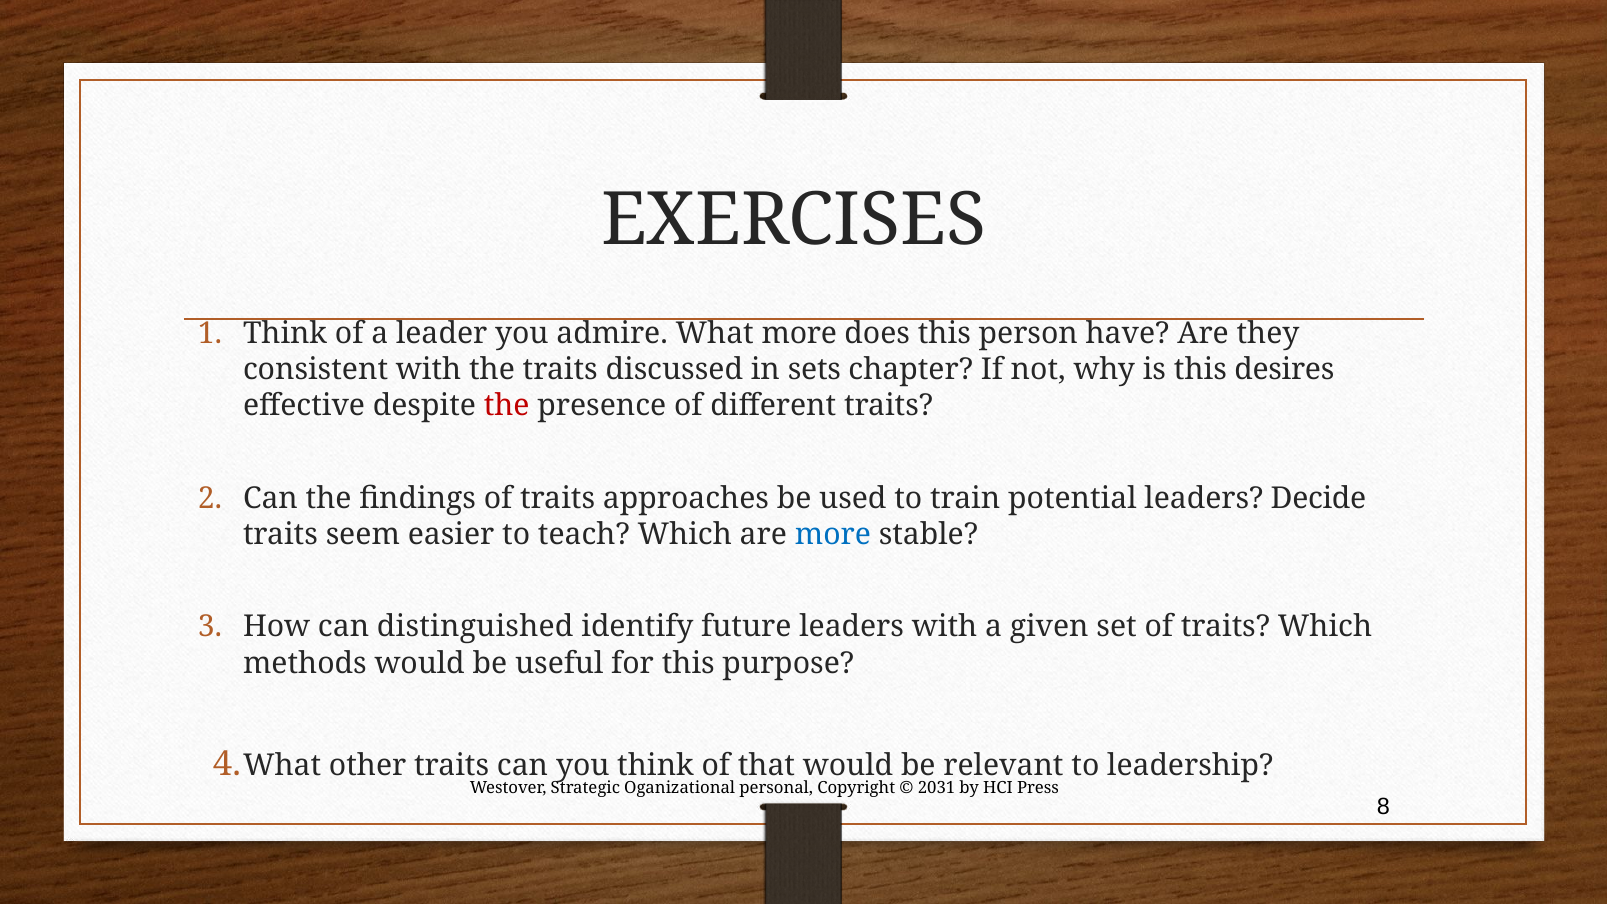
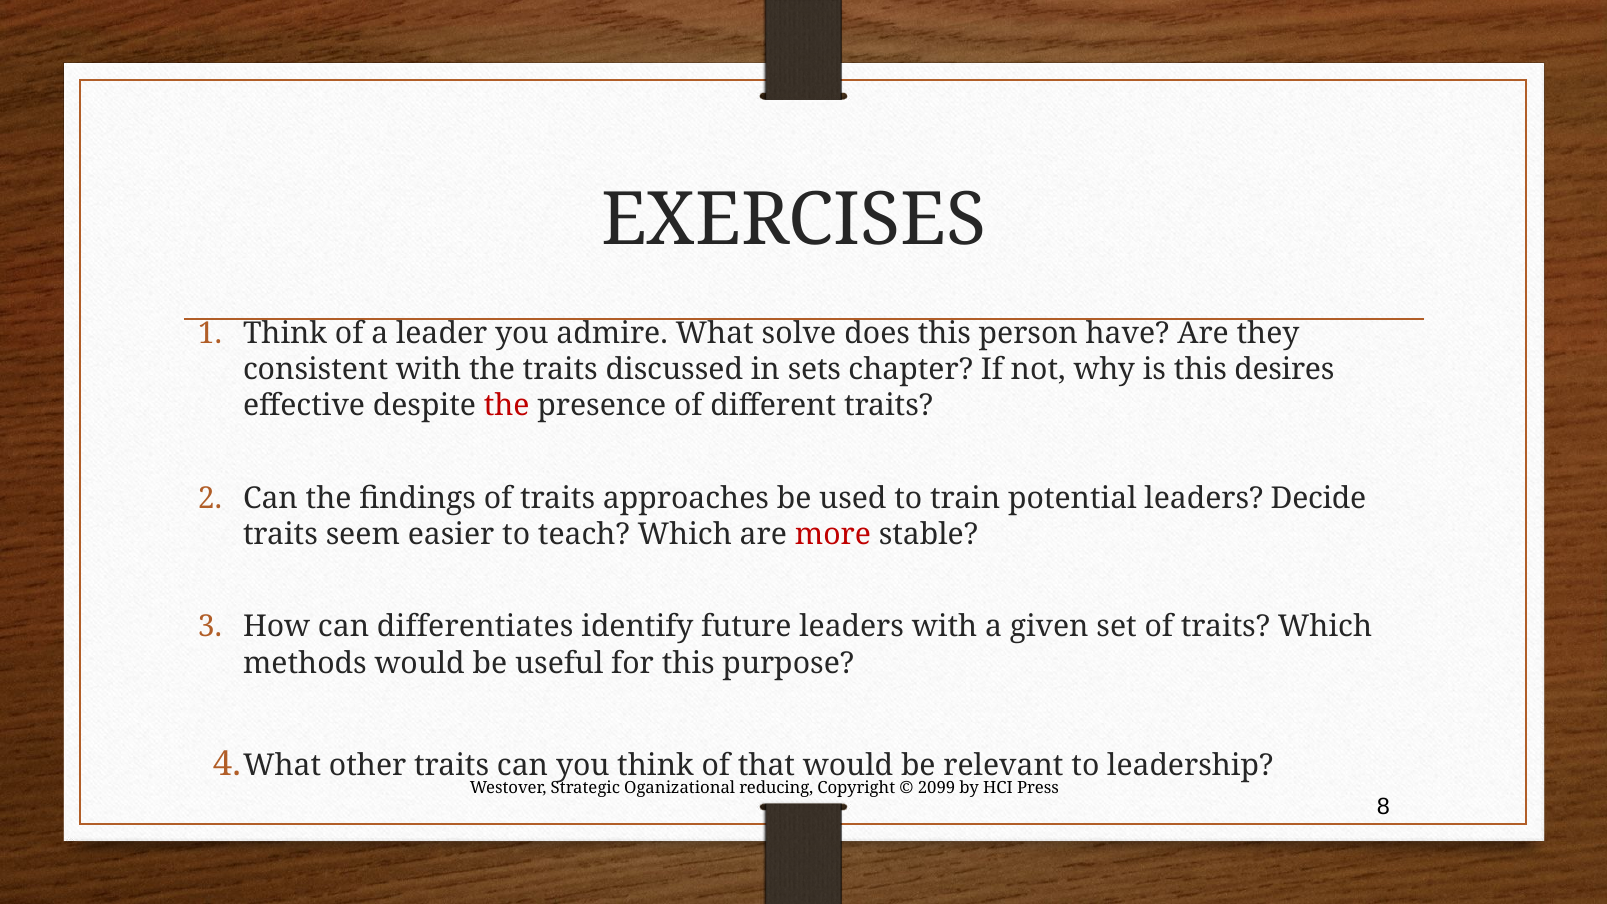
What more: more -> solve
more at (833, 534) colour: blue -> red
distinguished: distinguished -> differentiates
personal: personal -> reducing
2031: 2031 -> 2099
